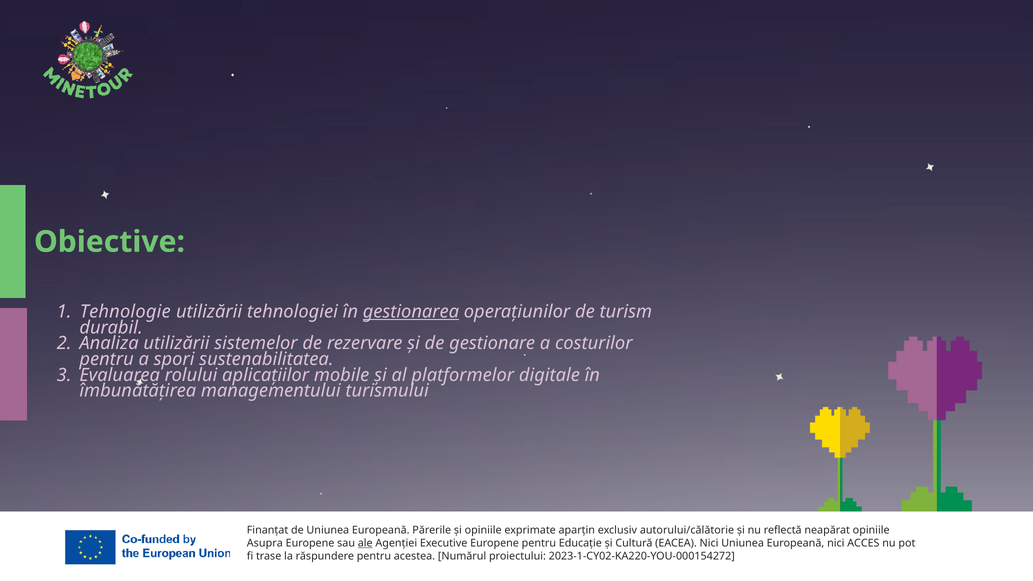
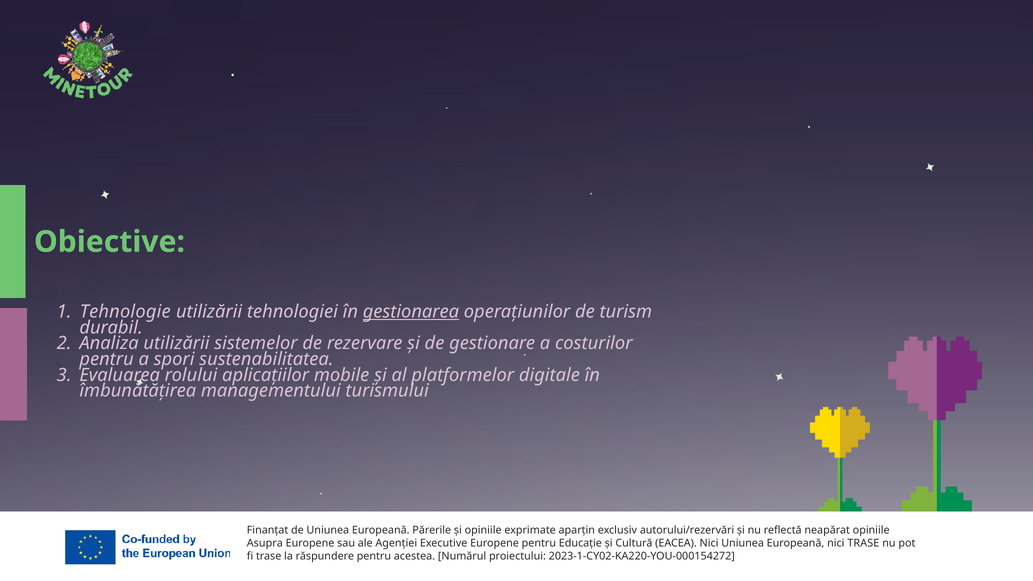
autorului/călătorie: autorului/călătorie -> autorului/rezervări
ale underline: present -> none
nici ACCES: ACCES -> TRASE
